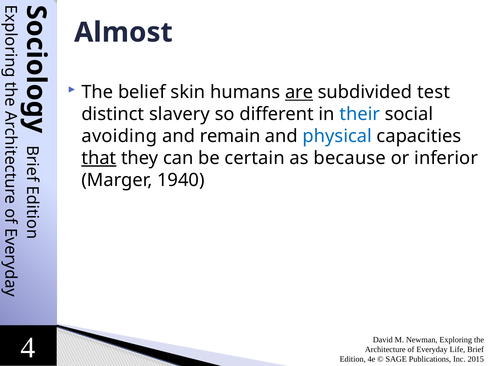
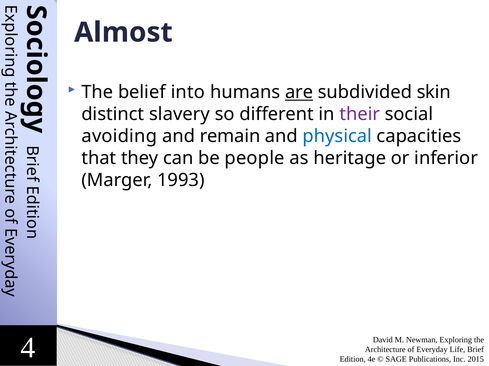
skin: skin -> into
test: test -> skin
their colour: blue -> purple
that underline: present -> none
certain: certain -> people
because: because -> heritage
1940: 1940 -> 1993
